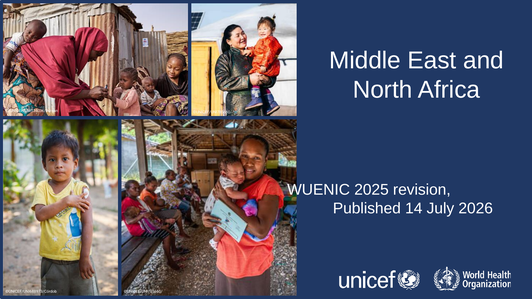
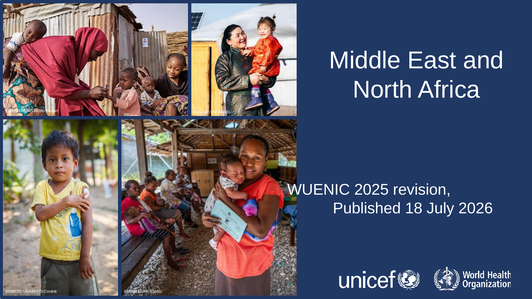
14: 14 -> 18
